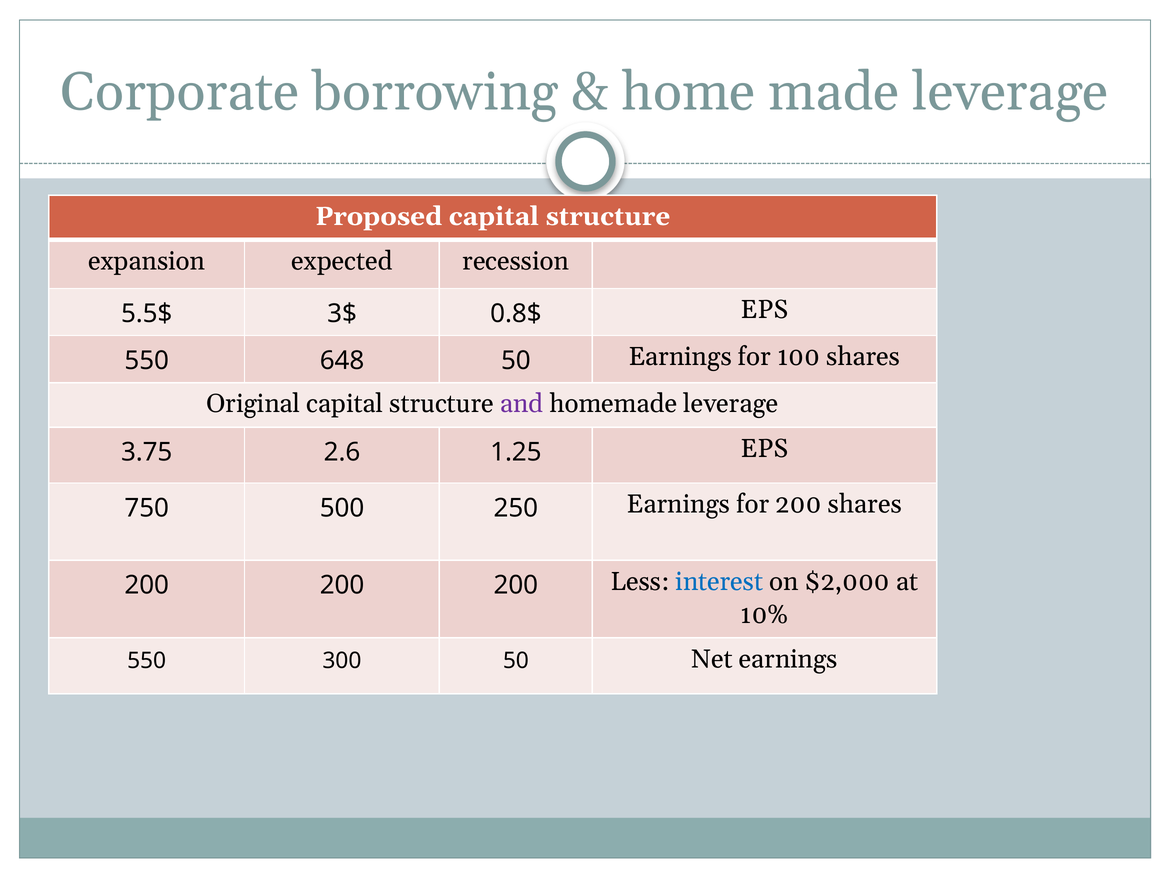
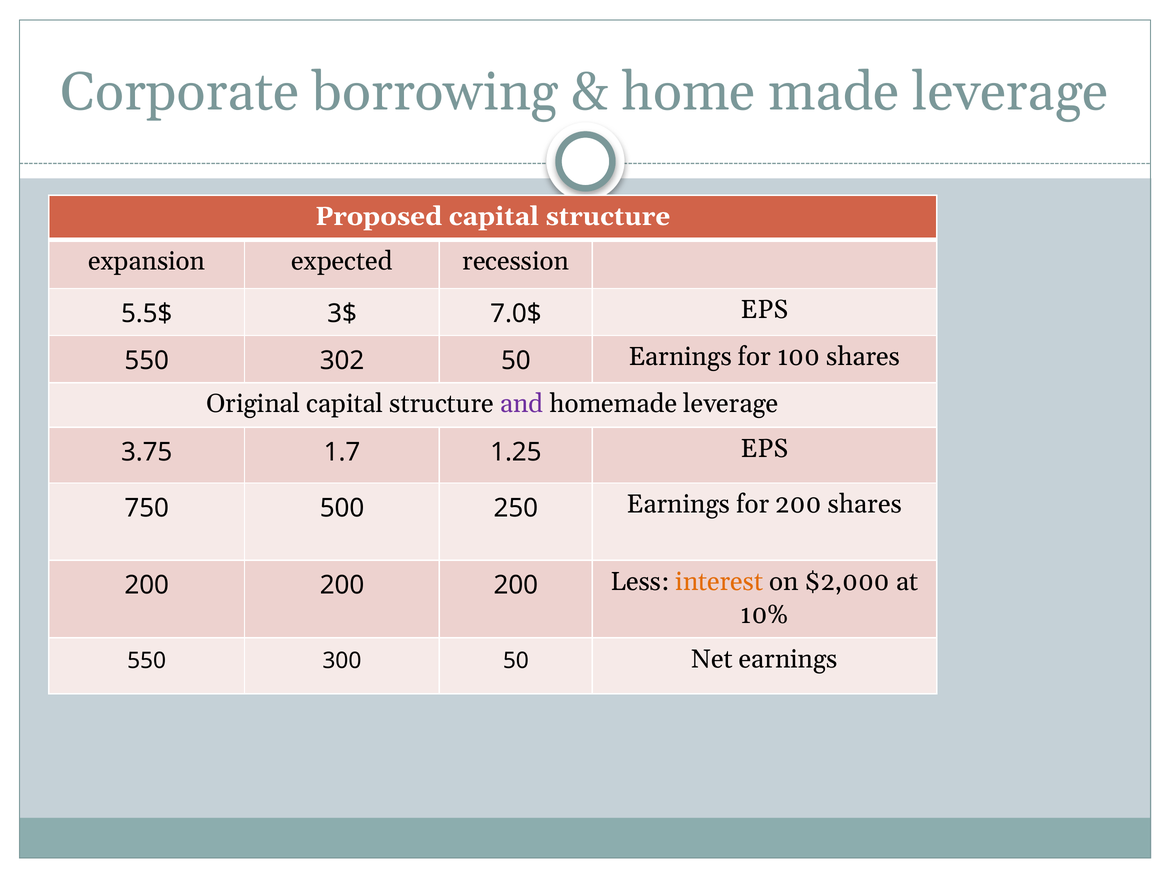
0.8$: 0.8$ -> 7.0$
648: 648 -> 302
2.6: 2.6 -> 1.7
interest colour: blue -> orange
